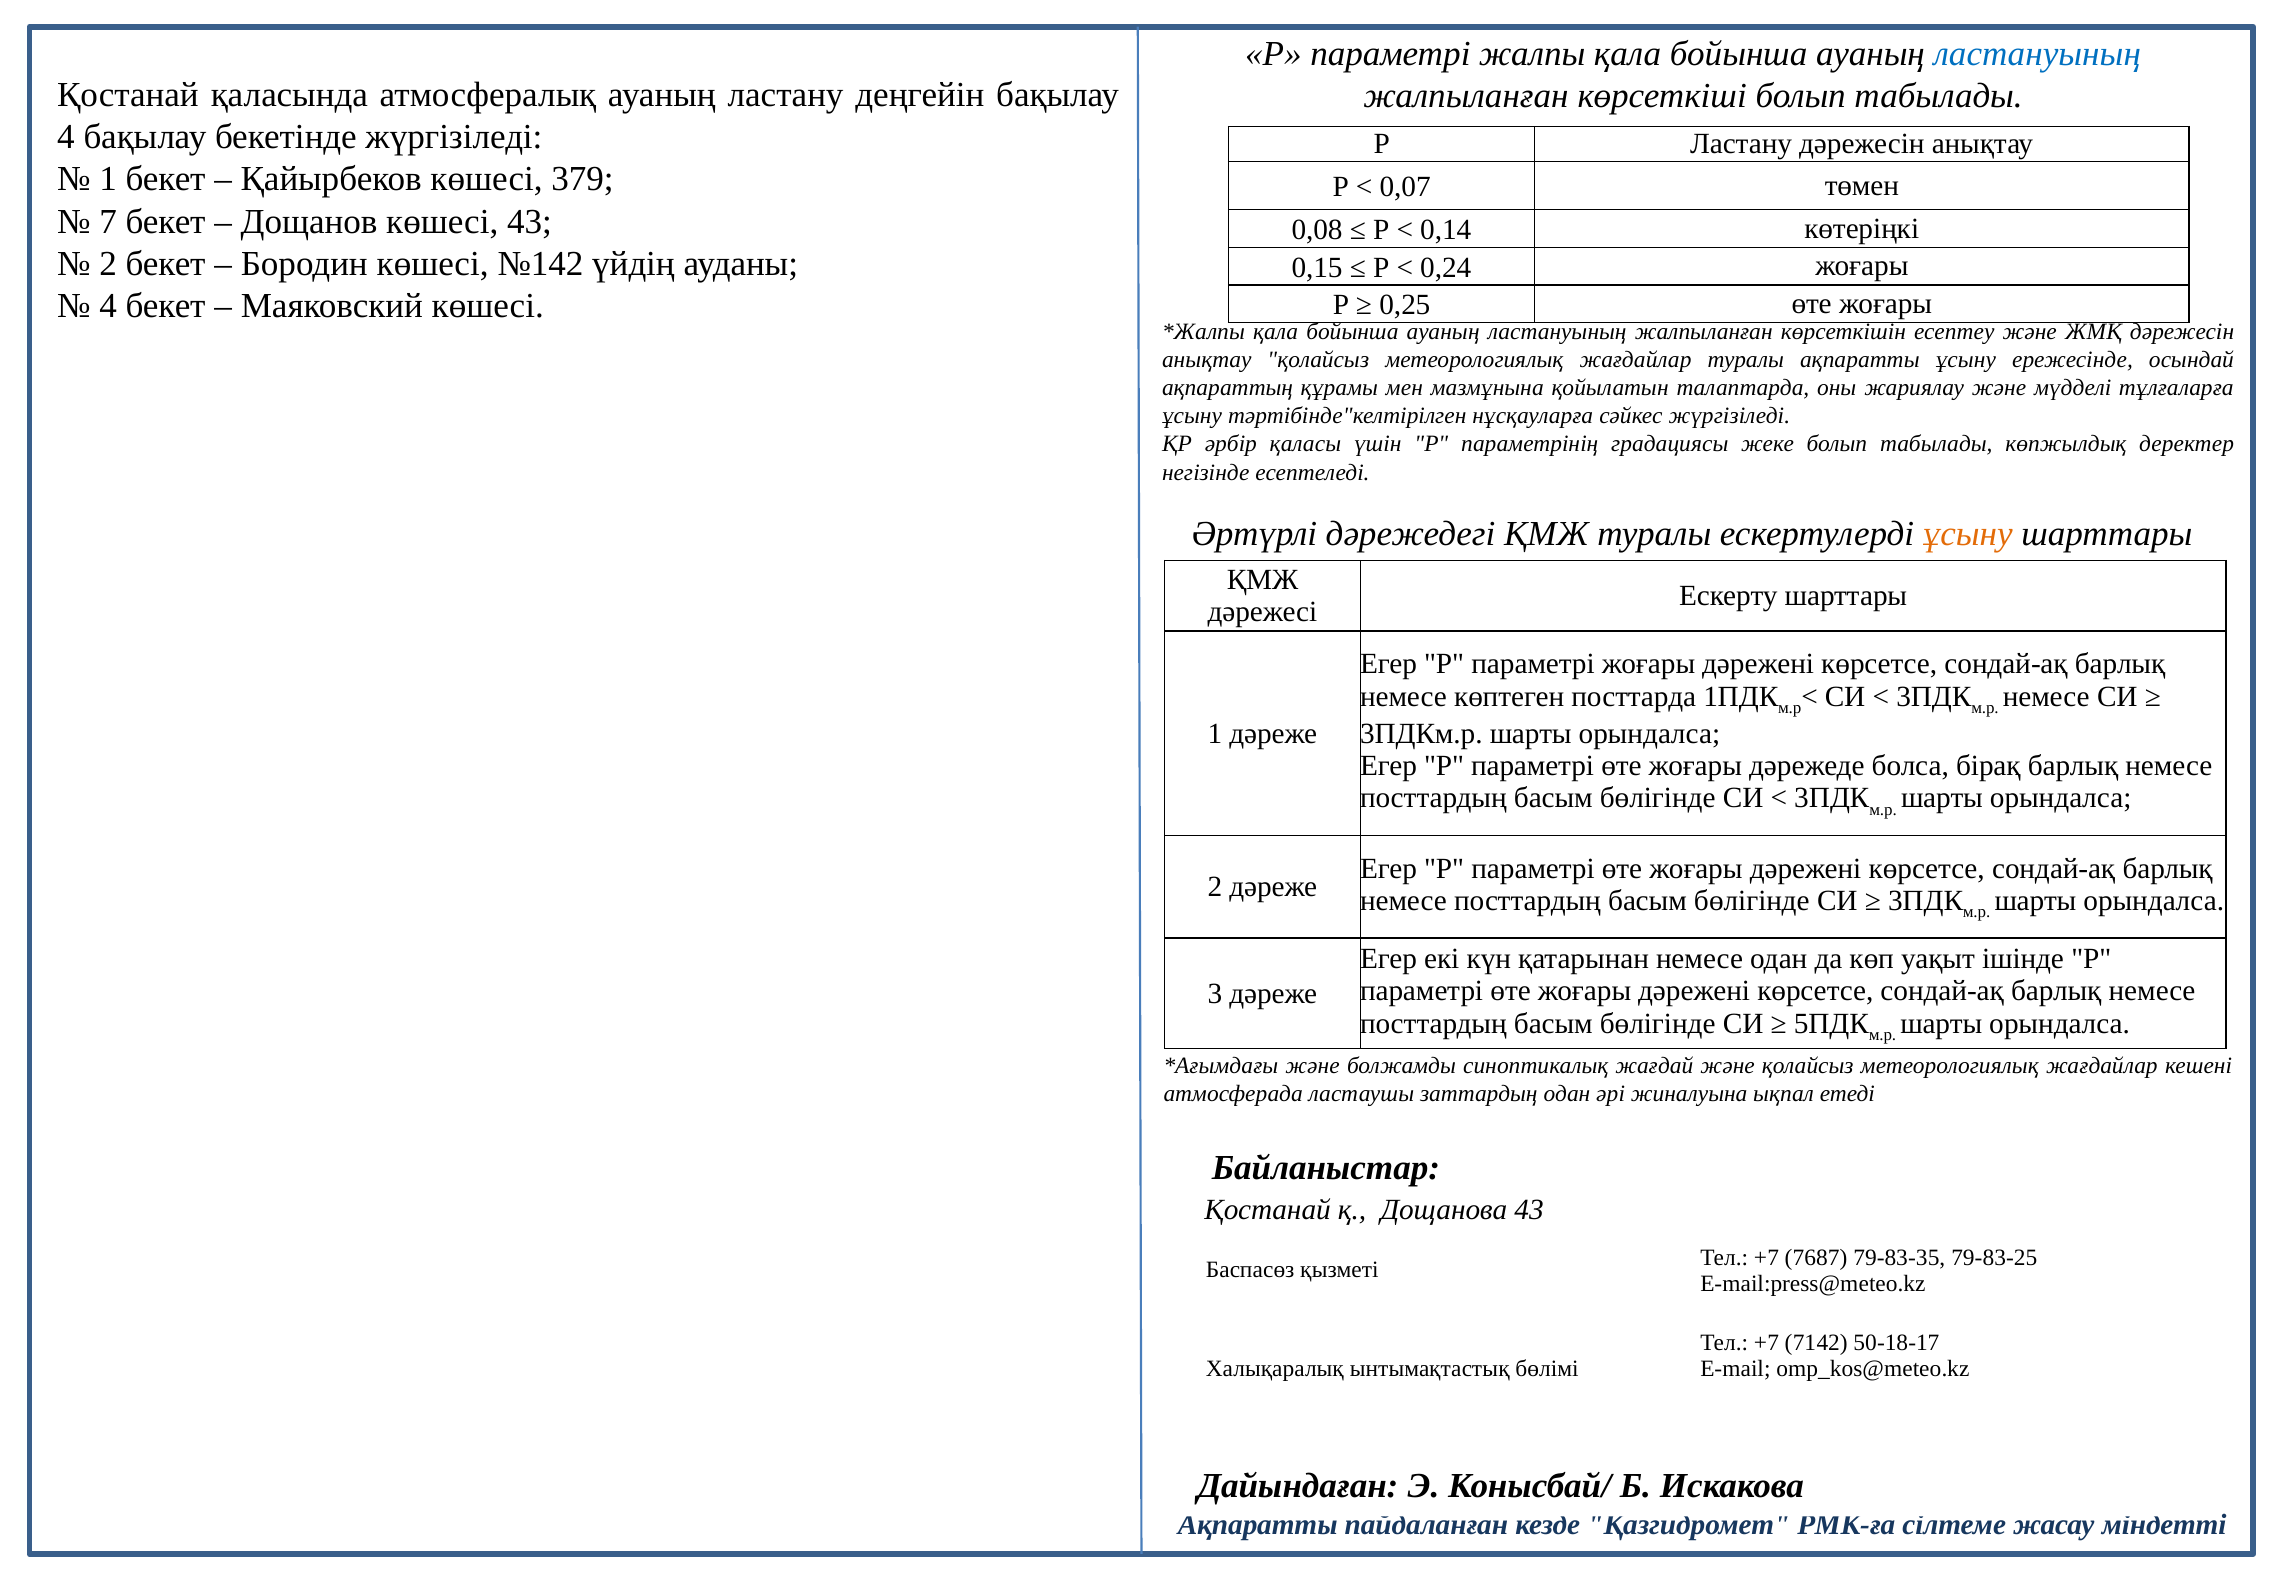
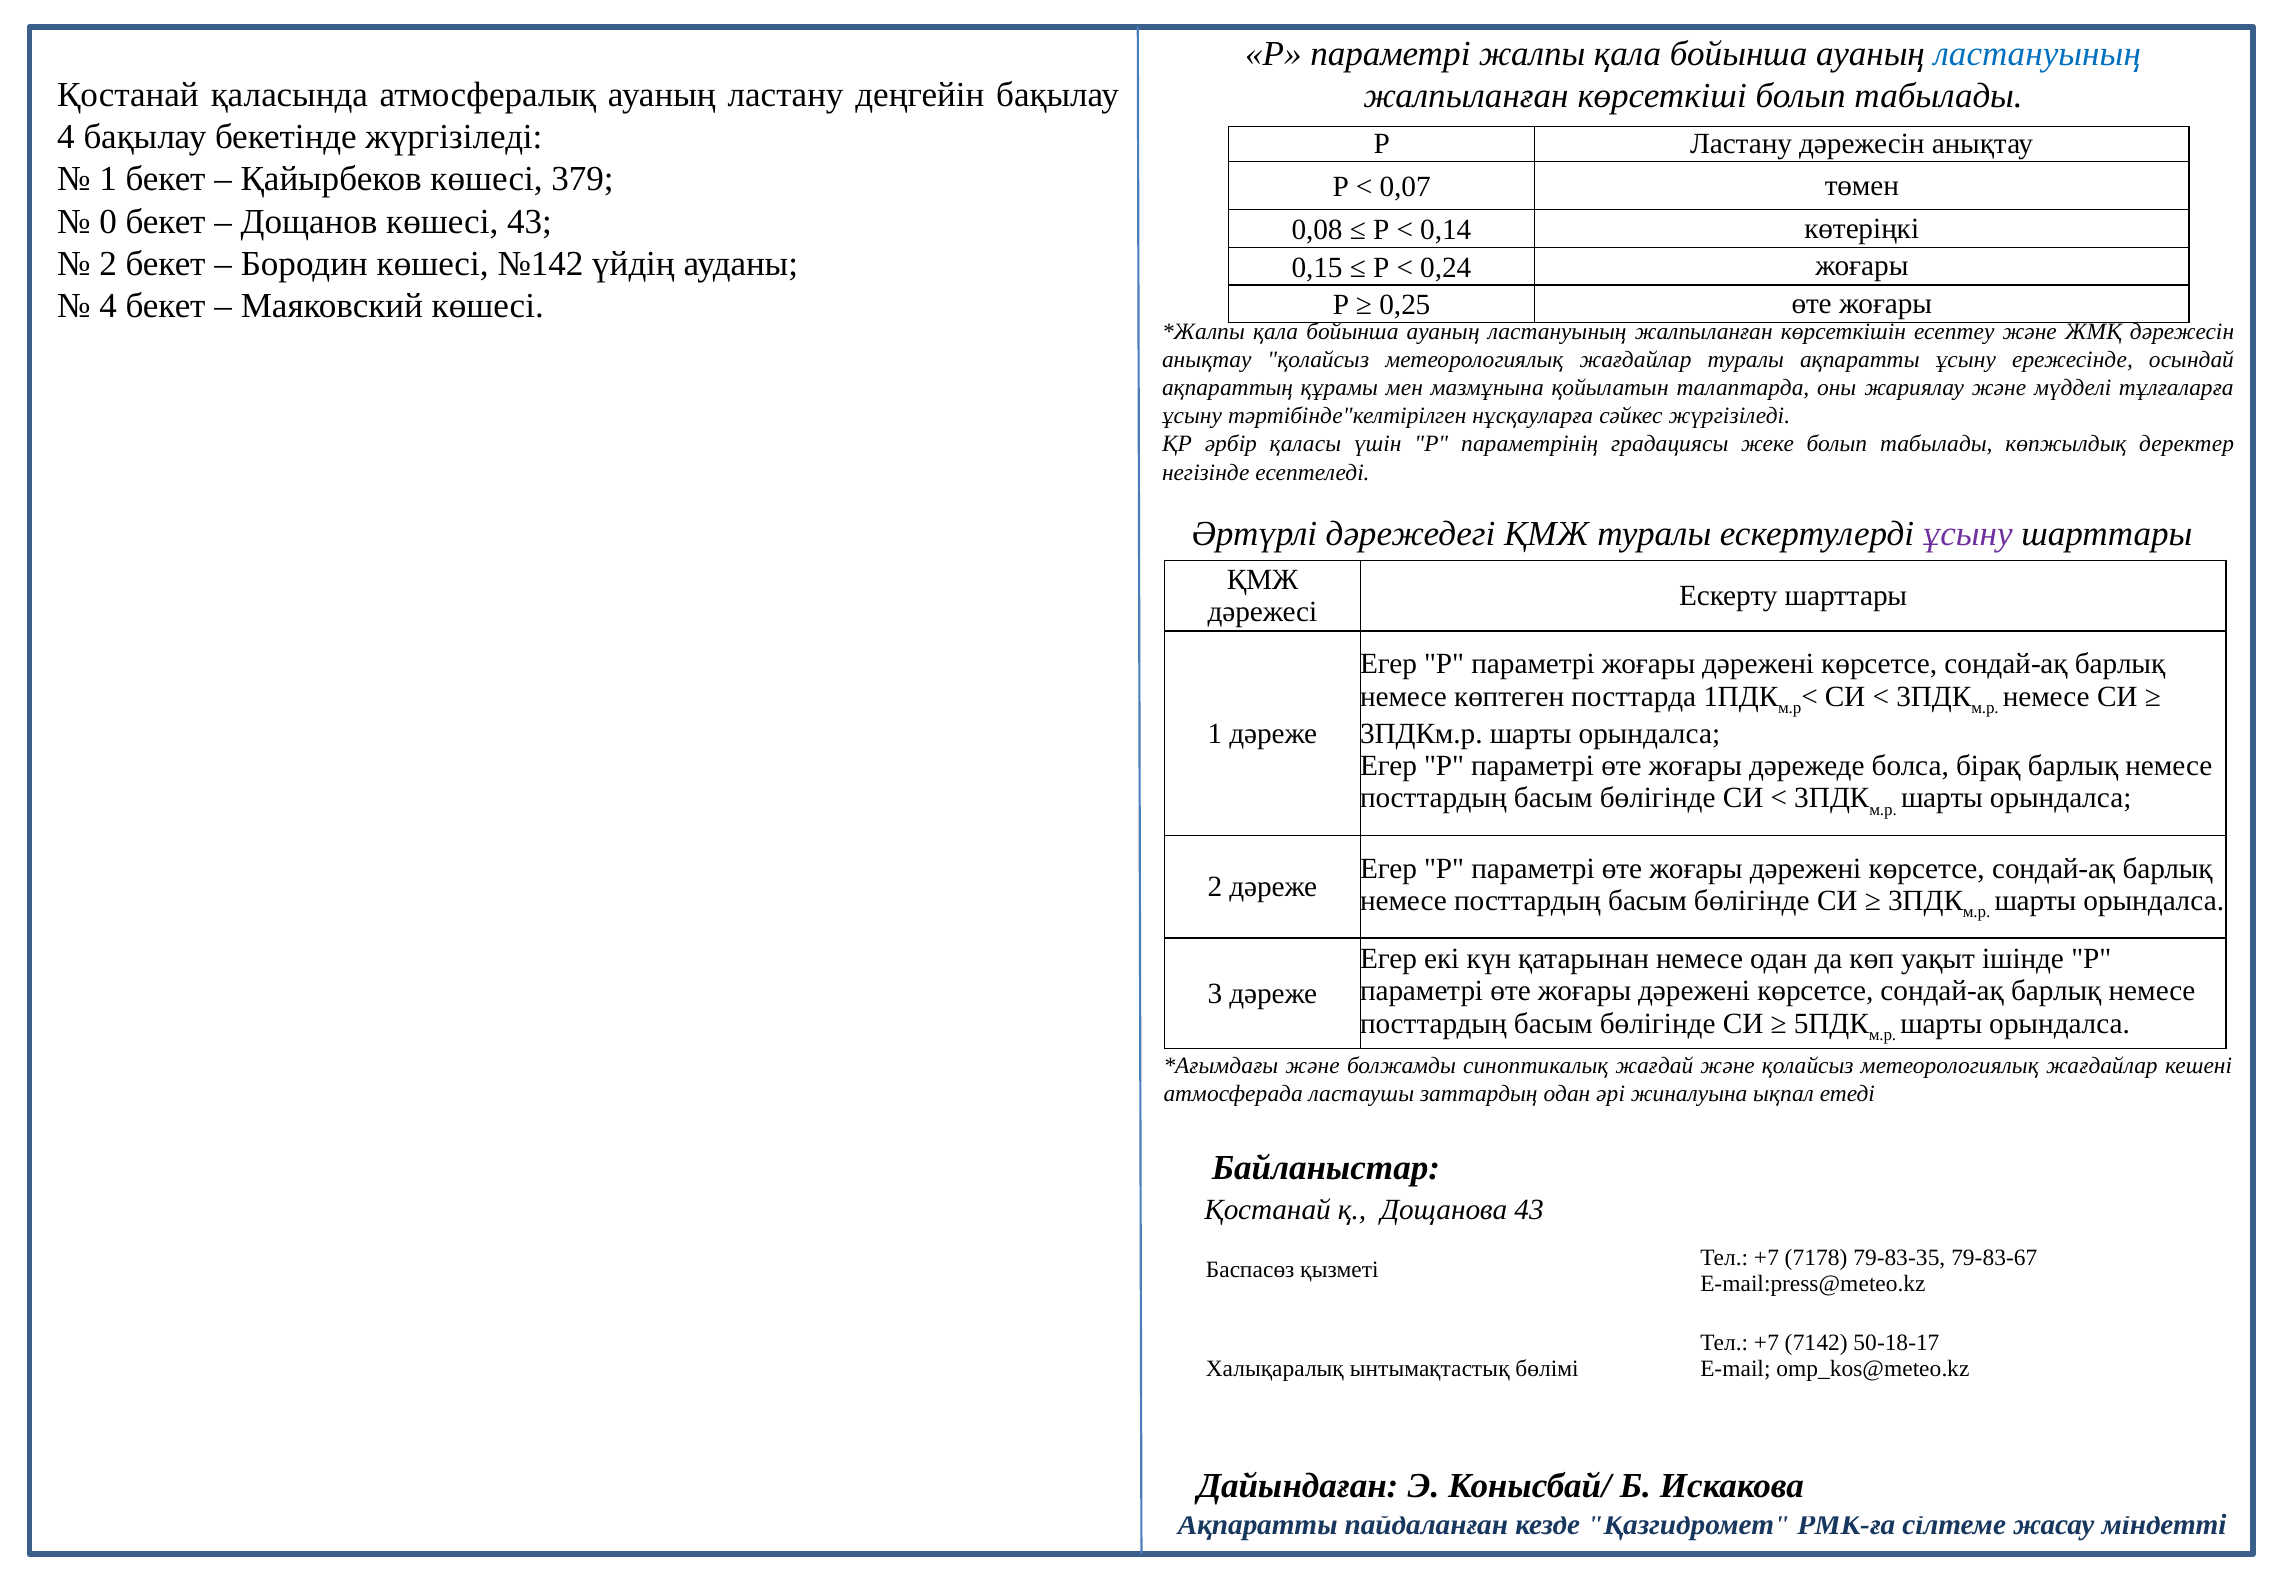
7: 7 -> 0
ұсыну at (1968, 534) colour: orange -> purple
7687: 7687 -> 7178
79-83-25: 79-83-25 -> 79-83-67
